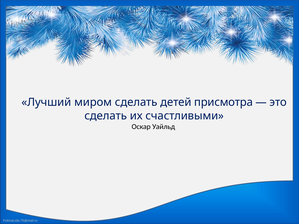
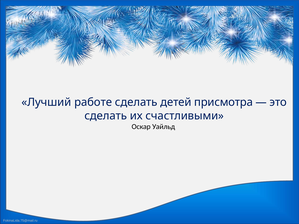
миром: миром -> работе
